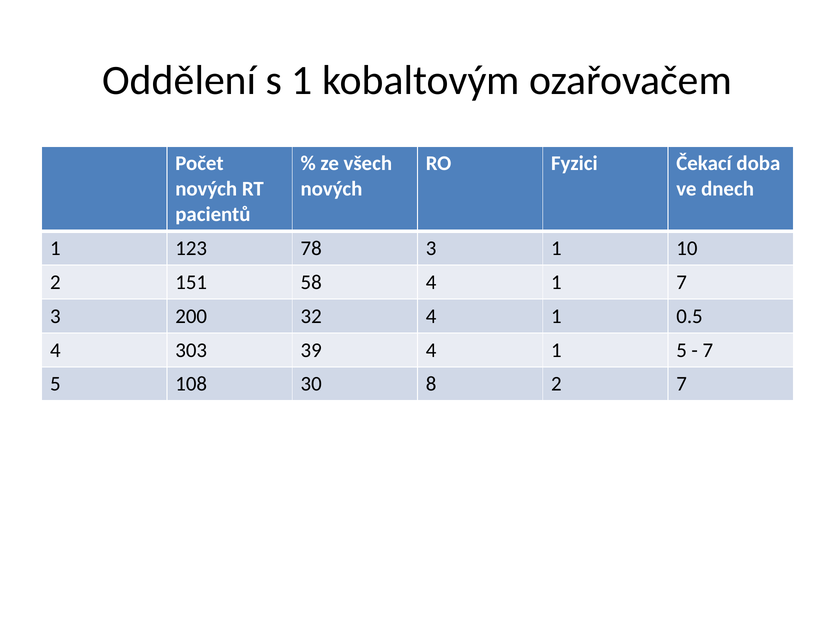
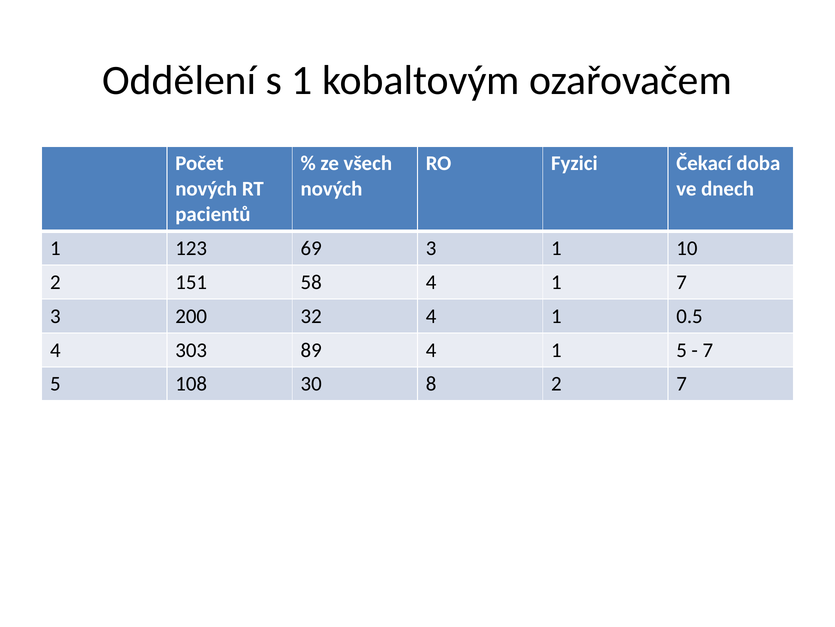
78: 78 -> 69
39: 39 -> 89
